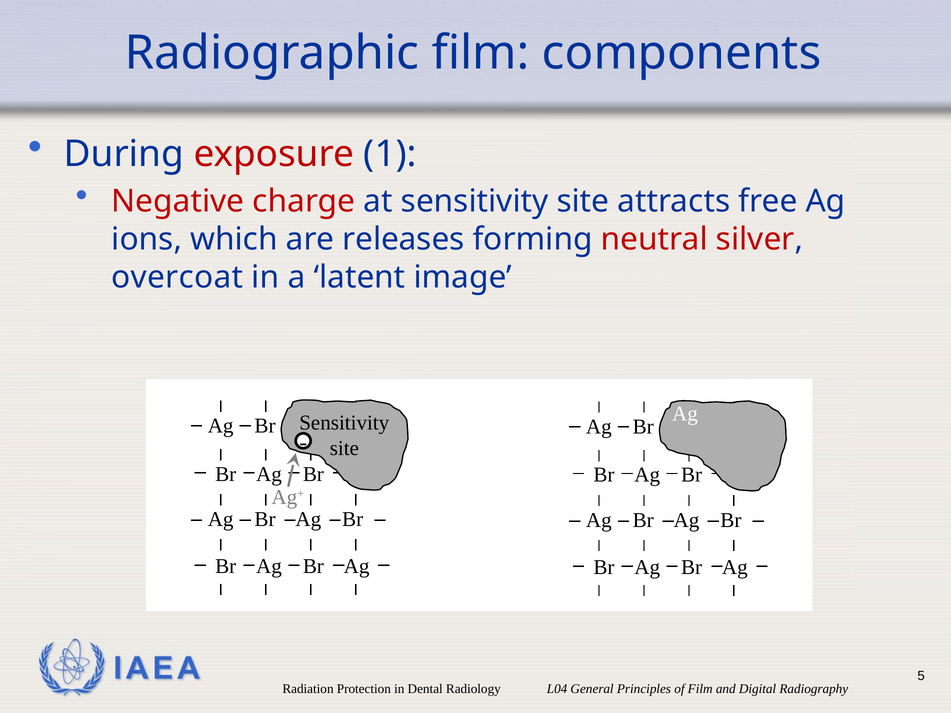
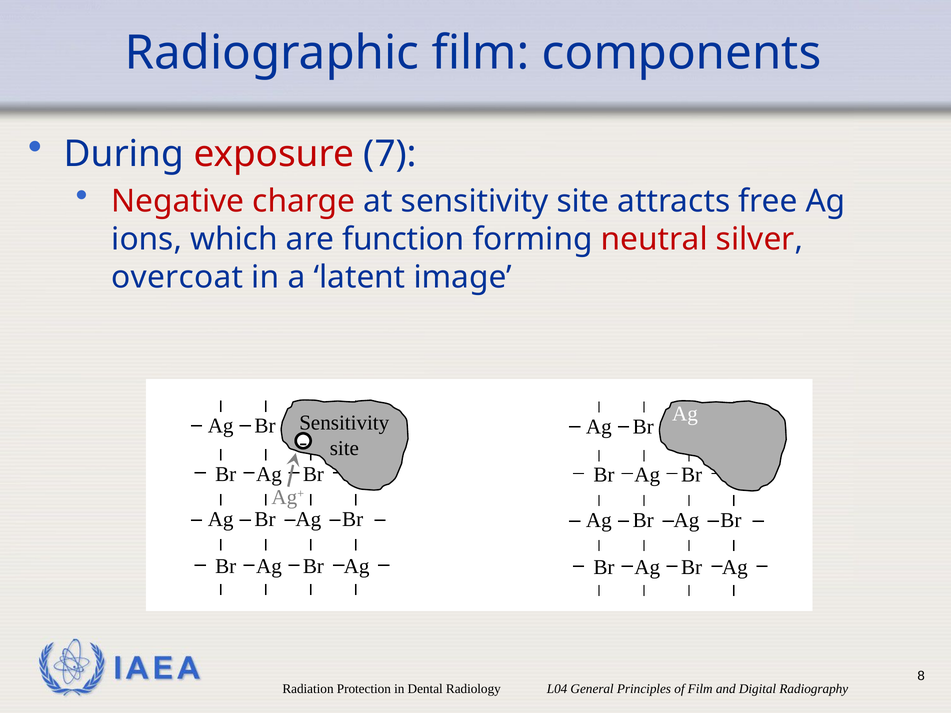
1: 1 -> 7
releases: releases -> function
5: 5 -> 8
